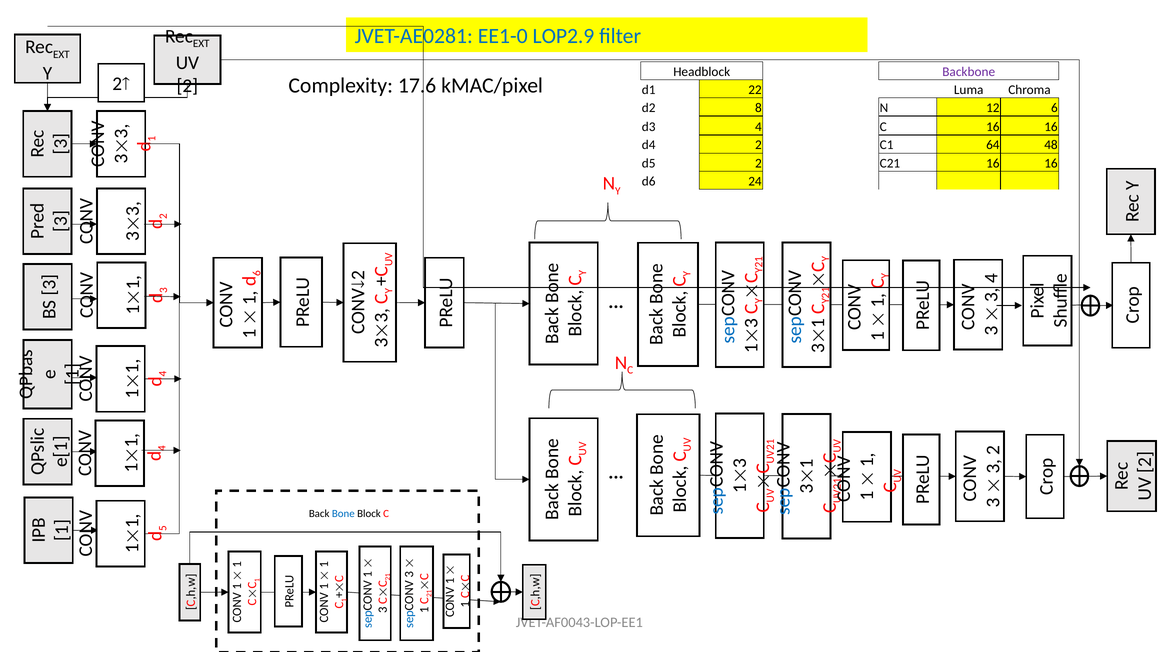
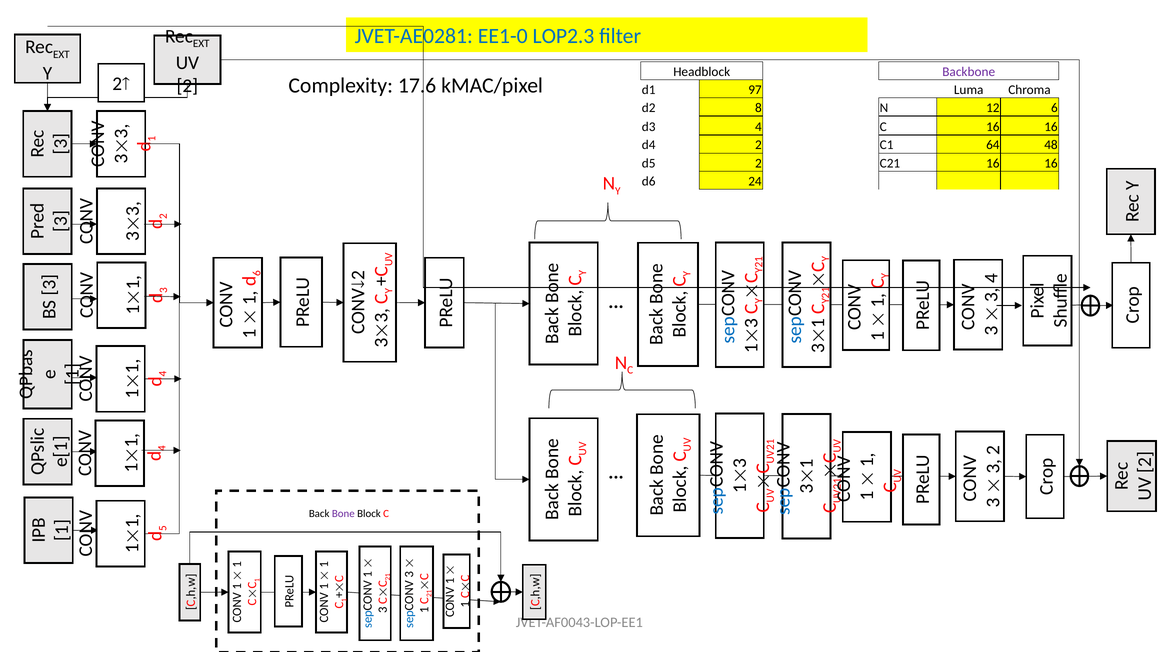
LOP2.9: LOP2.9 -> LOP2.3
22: 22 -> 97
Bone colour: blue -> purple
